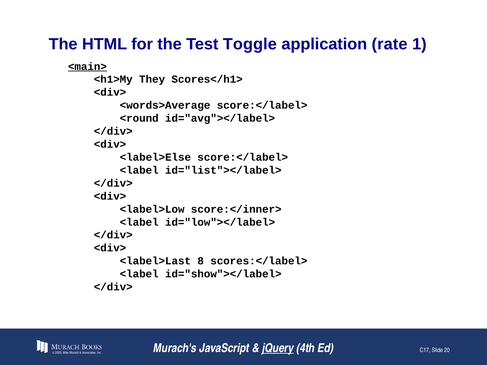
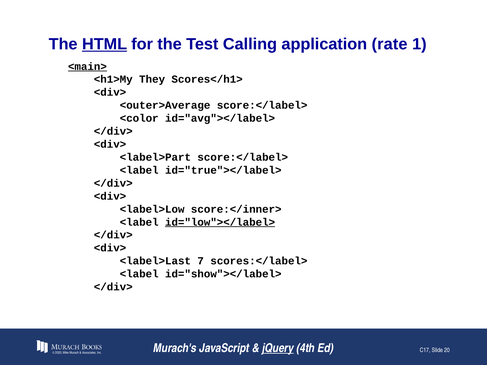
HTML underline: none -> present
Toggle: Toggle -> Calling
<words>Average: <words>Average -> <outer>Average
<round: <round -> <color
<label>Else: <label>Else -> <label>Part
id="list"></label>: id="list"></label> -> id="true"></label>
id="low"></label> underline: none -> present
8: 8 -> 7
